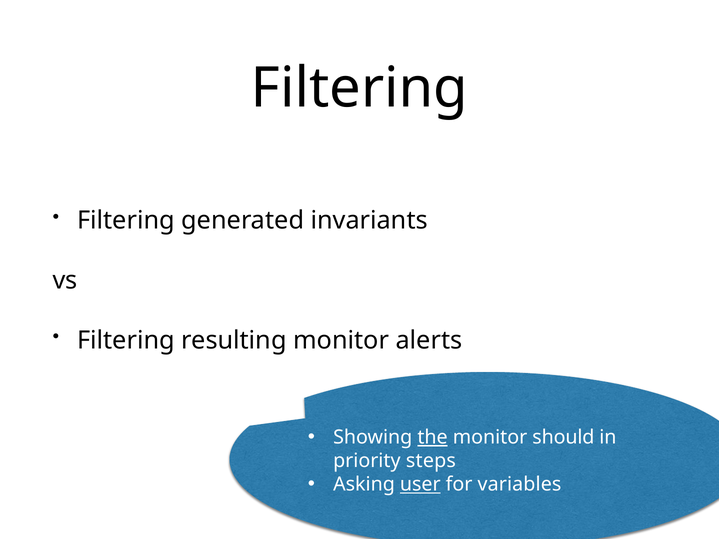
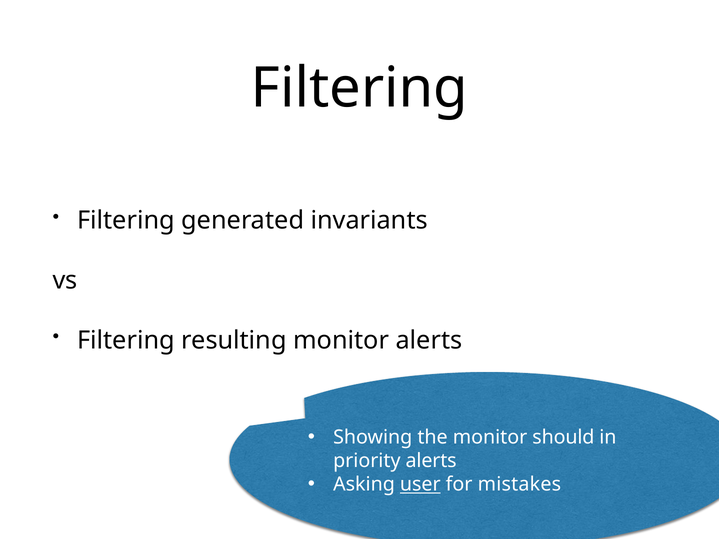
the underline: present -> none
priority steps: steps -> alerts
variables: variables -> mistakes
